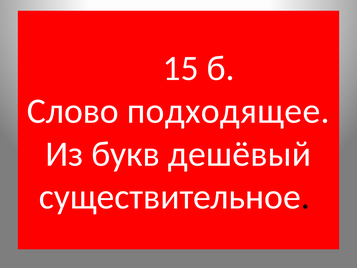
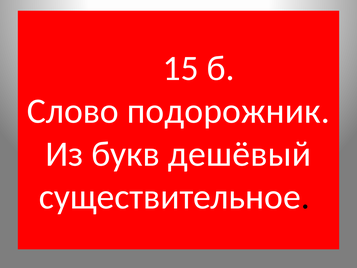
подходящее: подходящее -> подорожник
